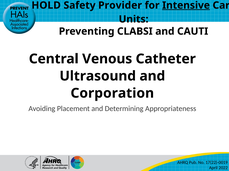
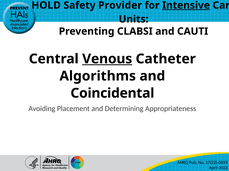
Venous underline: none -> present
Ultrasound: Ultrasound -> Algorithms
Corporation: Corporation -> Coincidental
